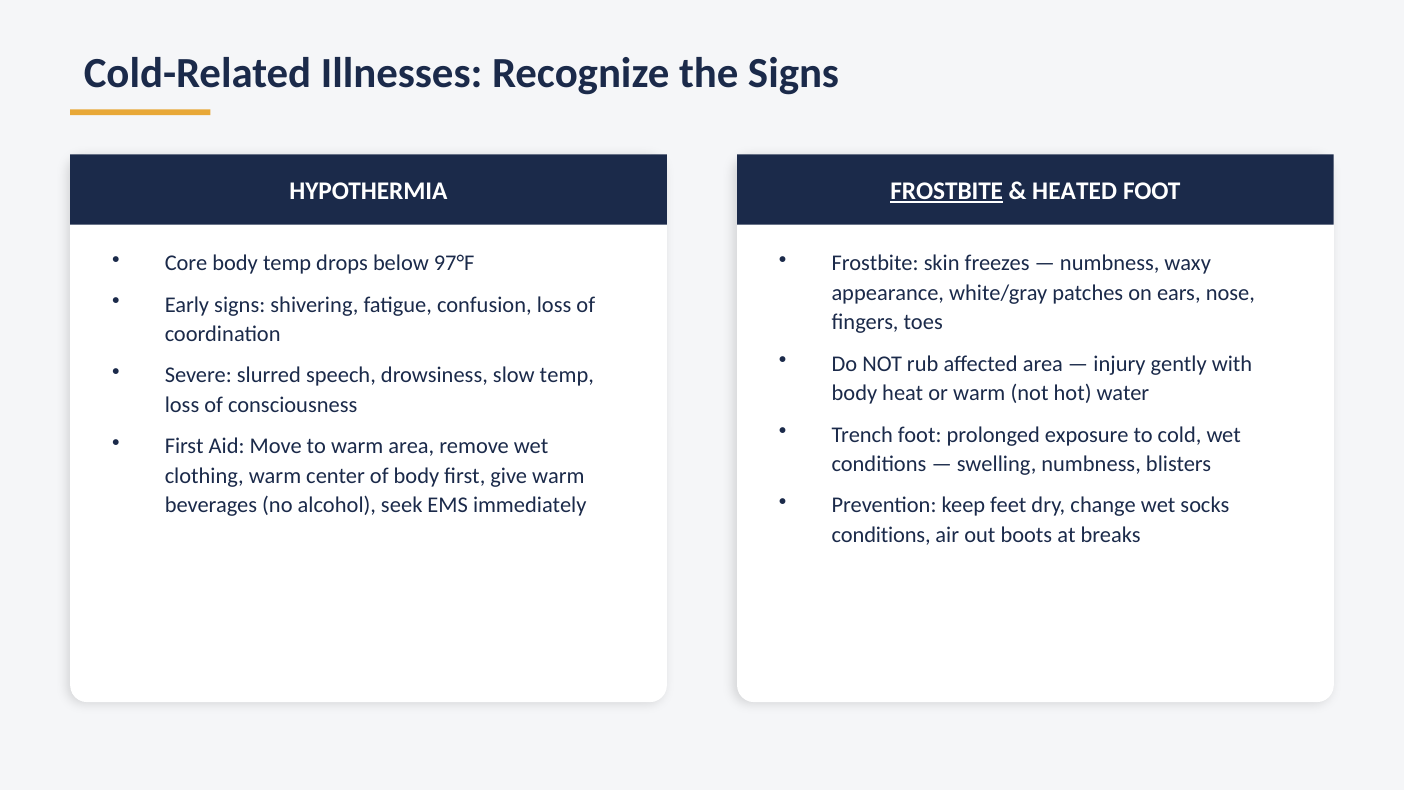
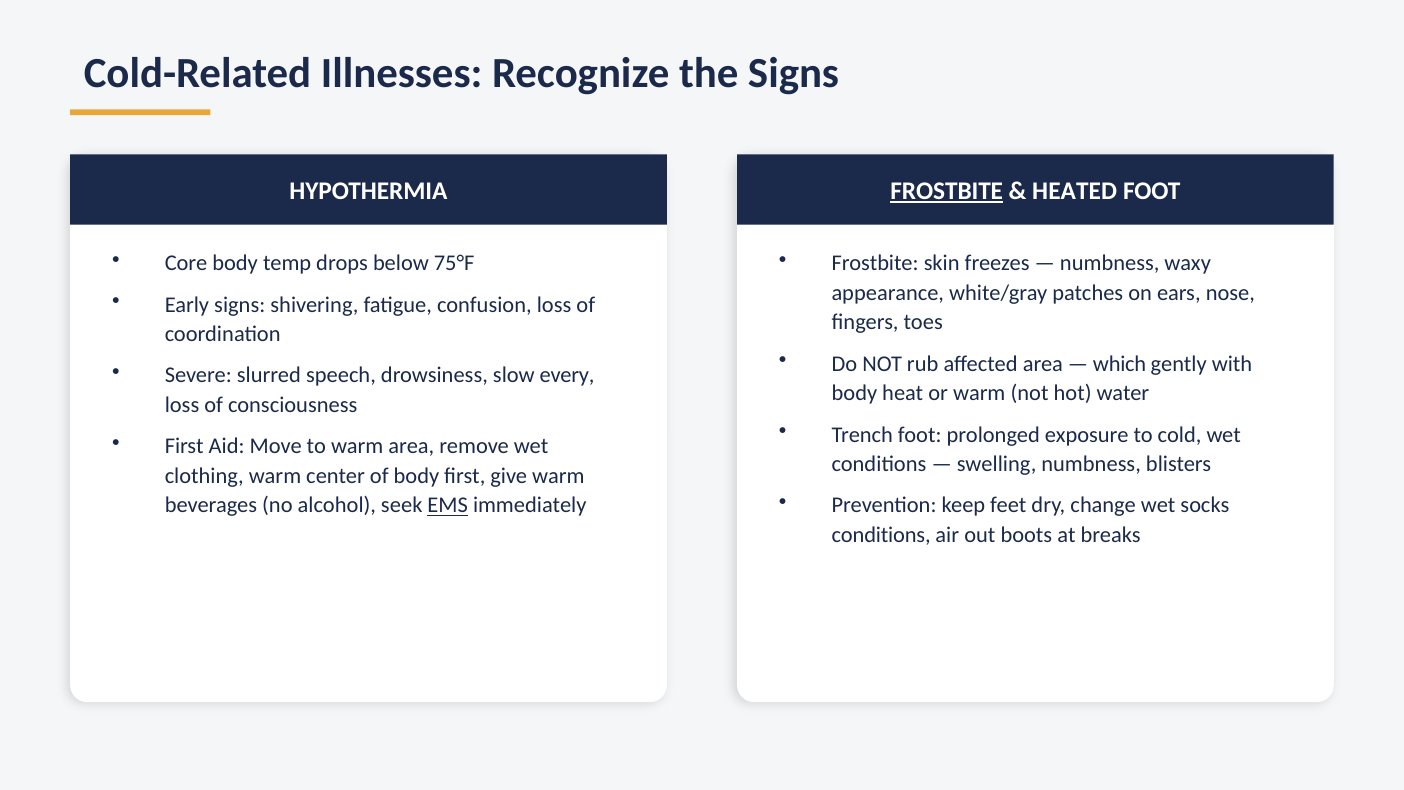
97°F: 97°F -> 75°F
injury: injury -> which
slow temp: temp -> every
EMS underline: none -> present
